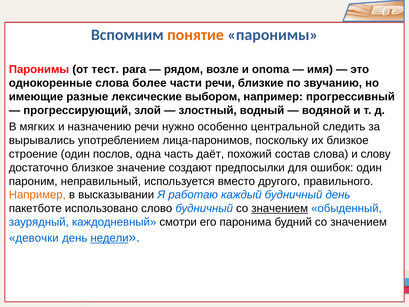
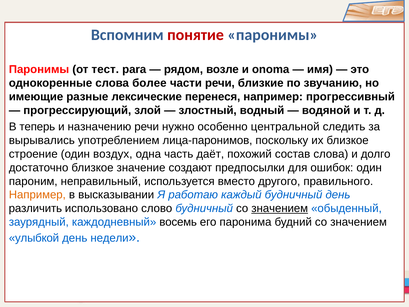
понятие colour: orange -> red
выбором: выбором -> перенеся
мягких: мягких -> теперь
послов: послов -> воздух
слову: слову -> долго
пакетботе: пакетботе -> различить
смотри: смотри -> восемь
девочки: девочки -> улыбкой
недели underline: present -> none
